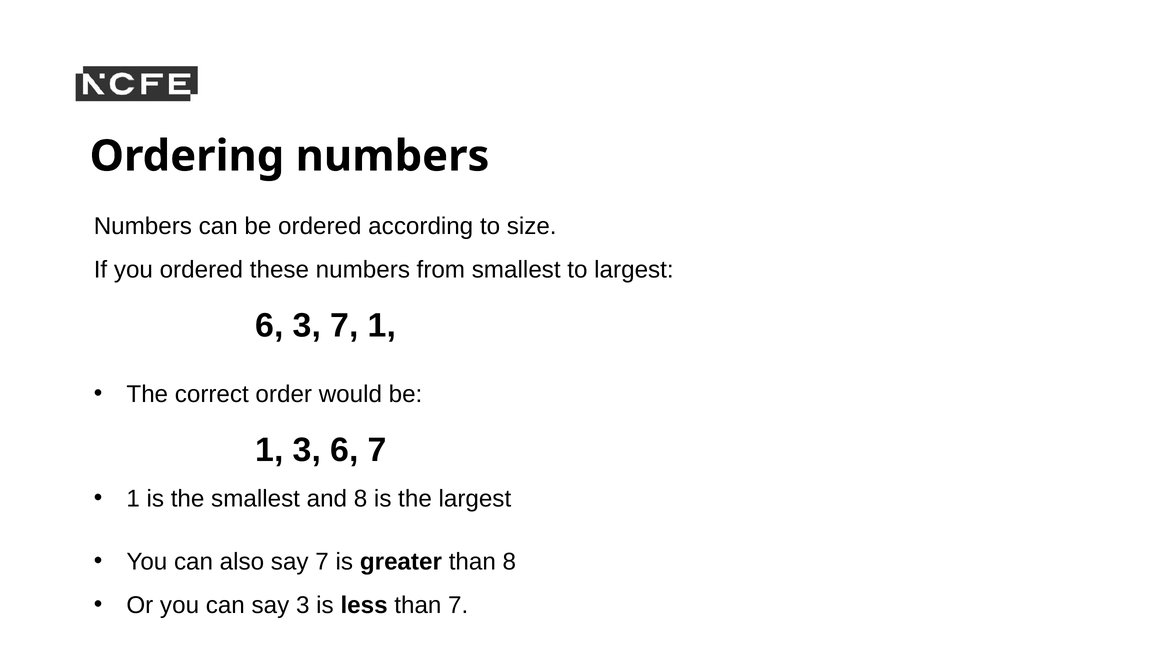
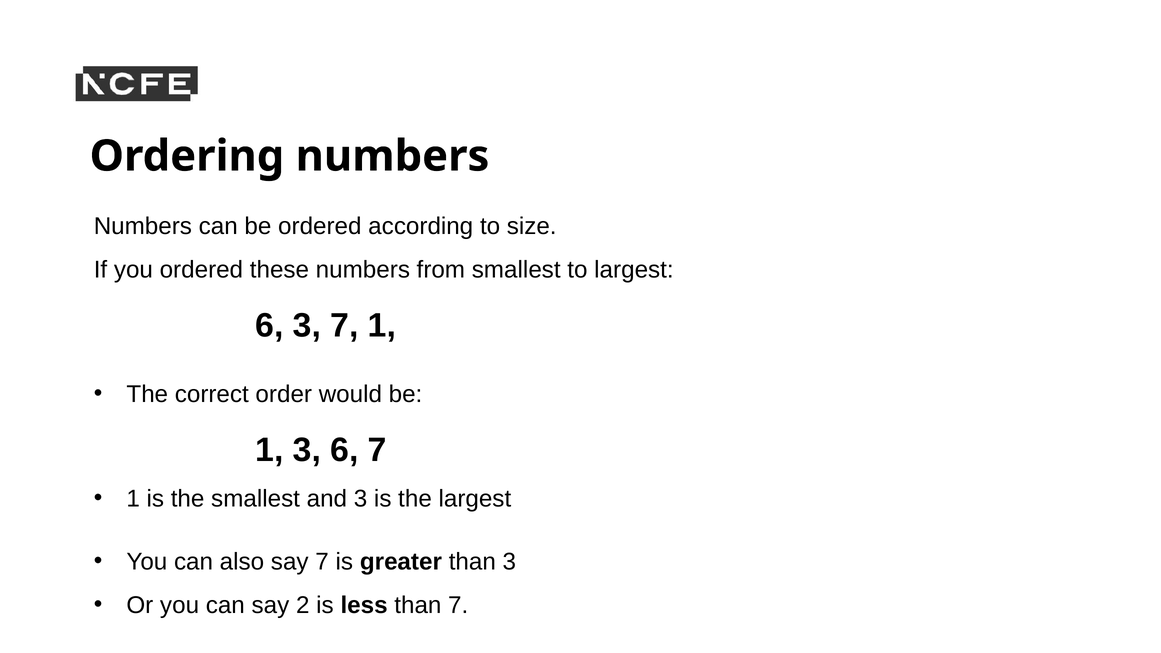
and 8: 8 -> 3
than 8: 8 -> 3
say 3: 3 -> 2
